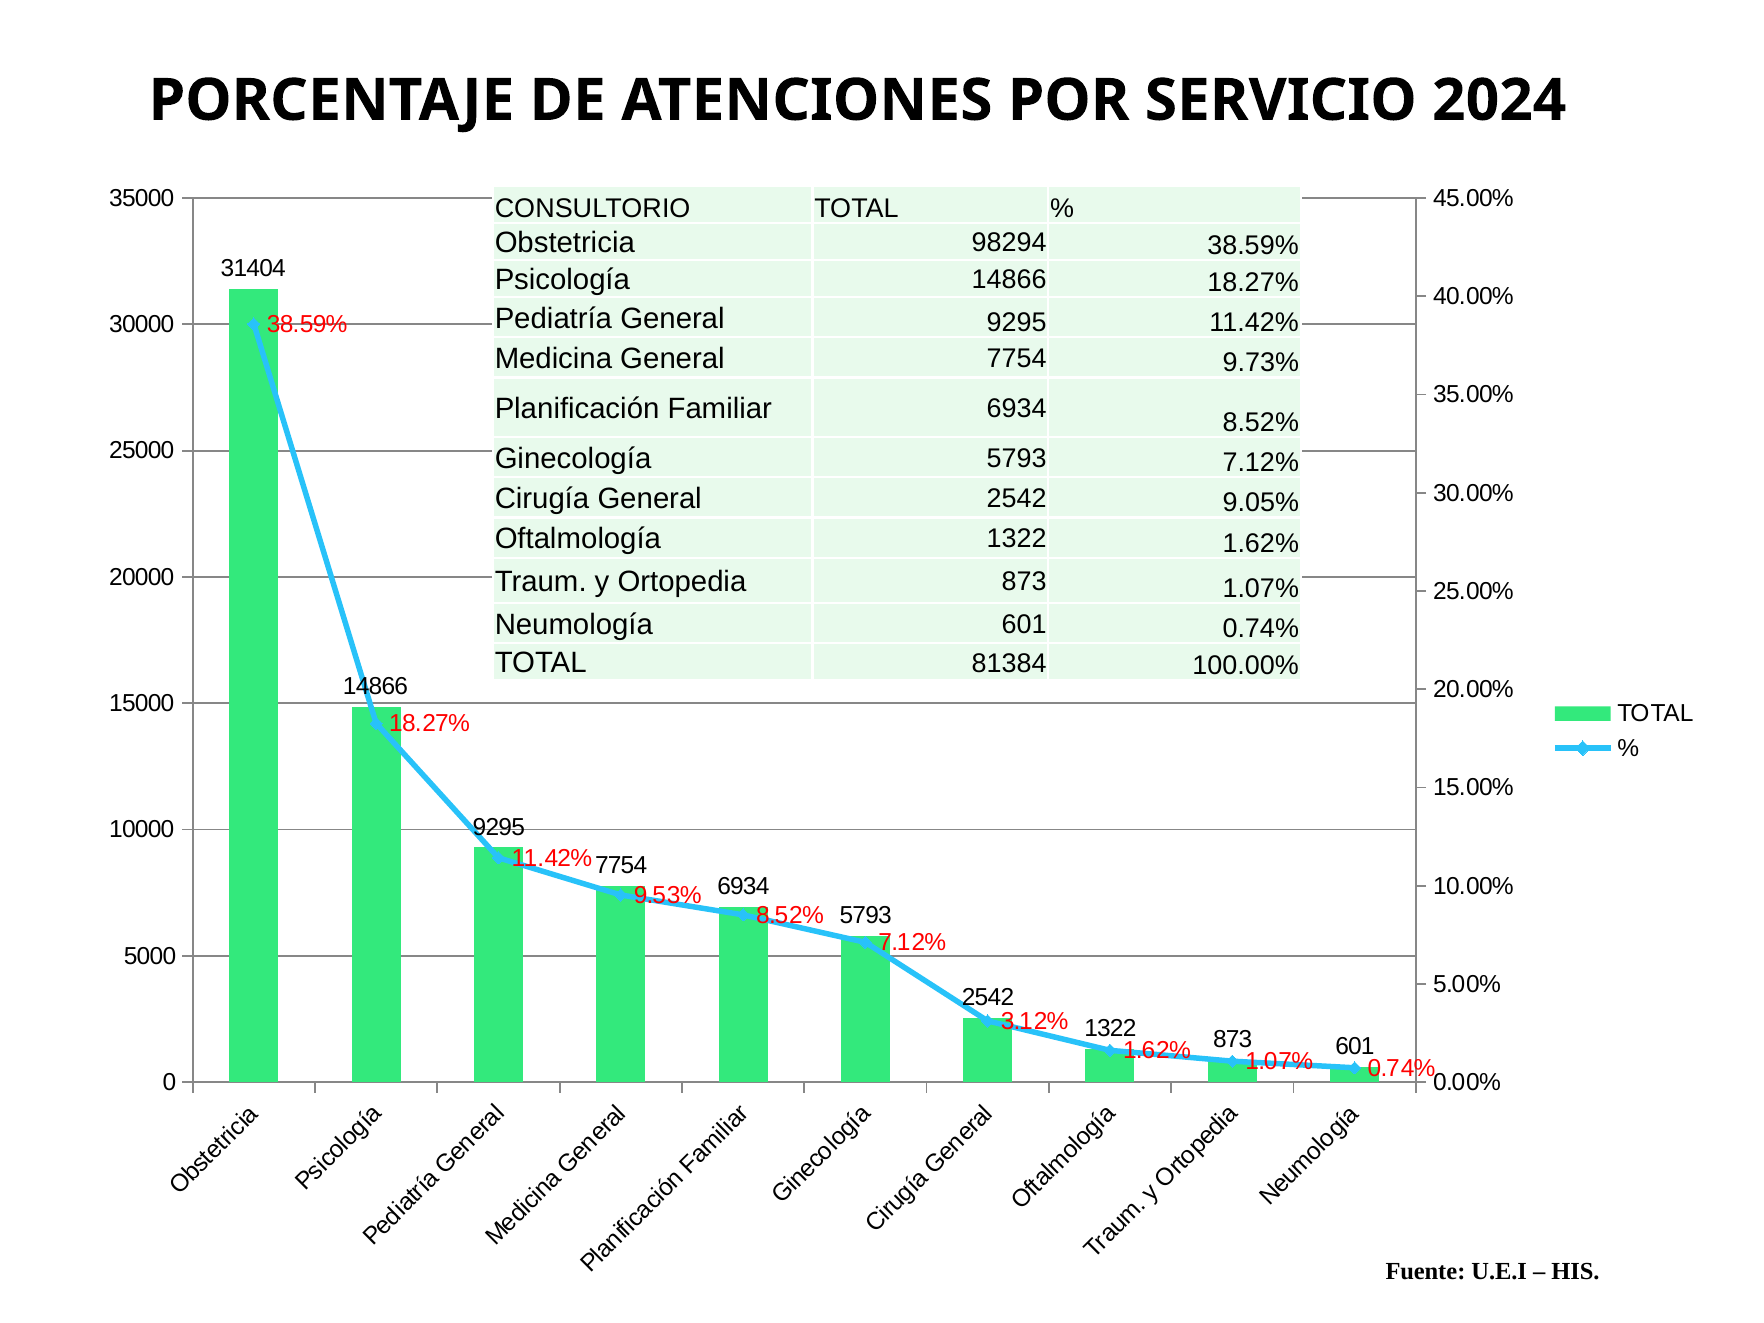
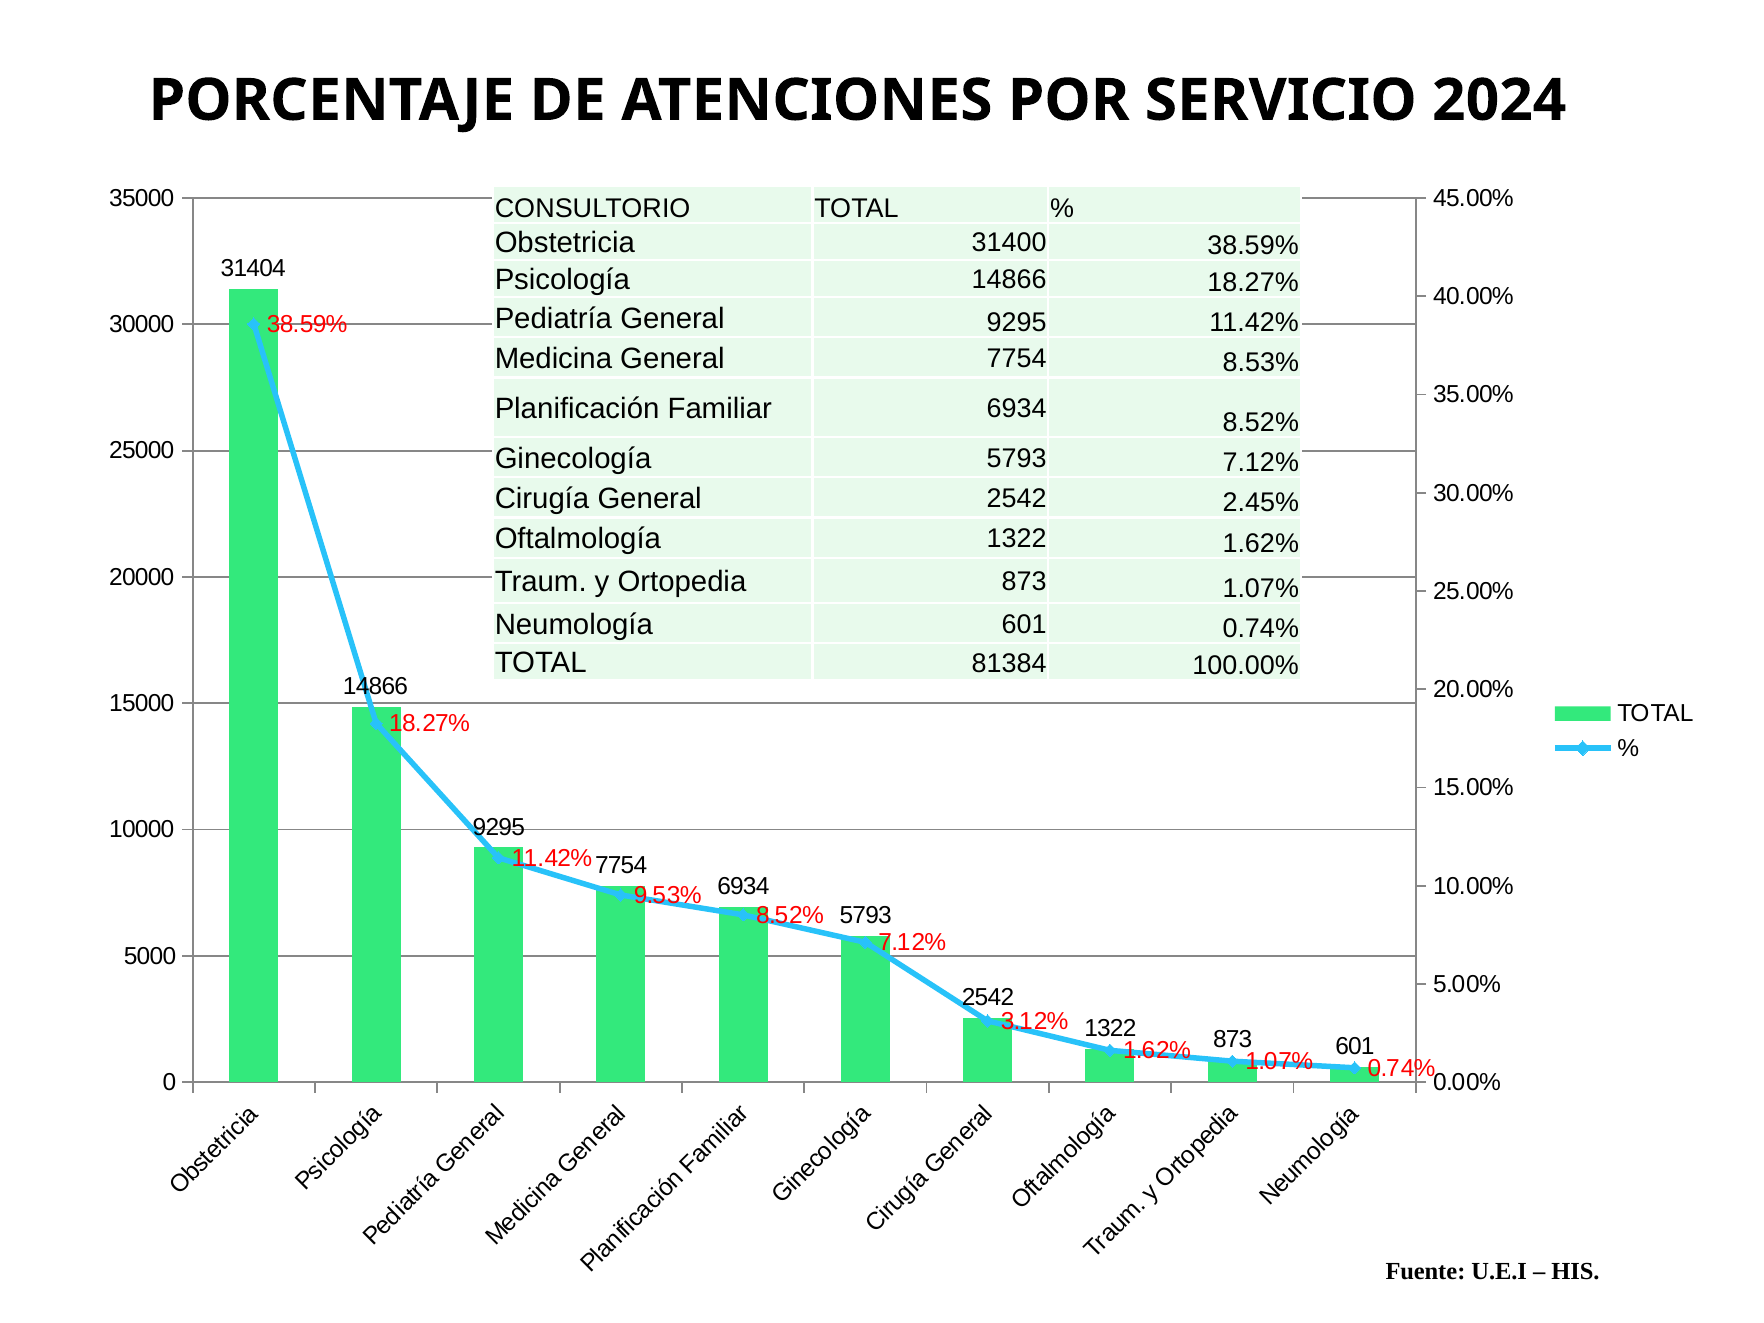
98294: 98294 -> 31400
9.73%: 9.73% -> 8.53%
9.05%: 9.05% -> 2.45%
